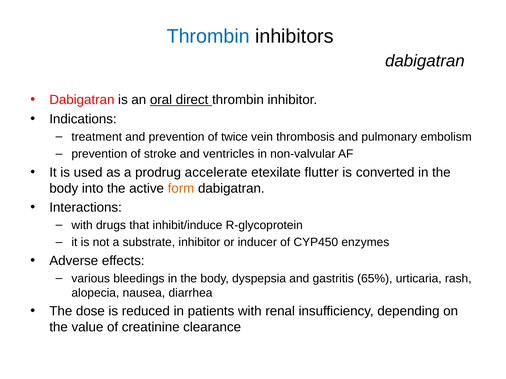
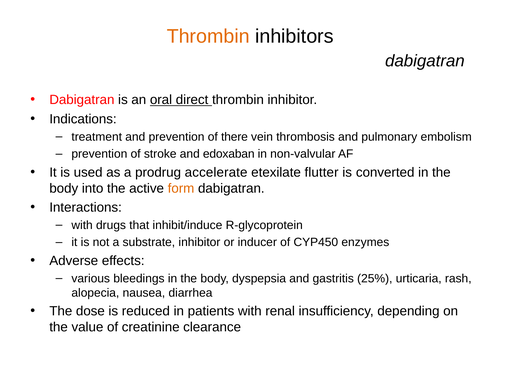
Thrombin at (208, 36) colour: blue -> orange
twice: twice -> there
ventricles: ventricles -> edoxaban
65%: 65% -> 25%
